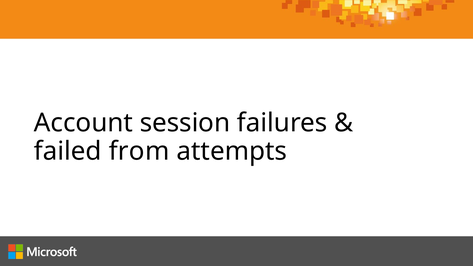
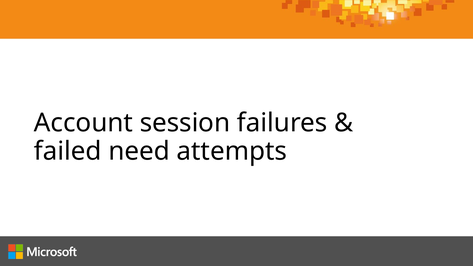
from: from -> need
